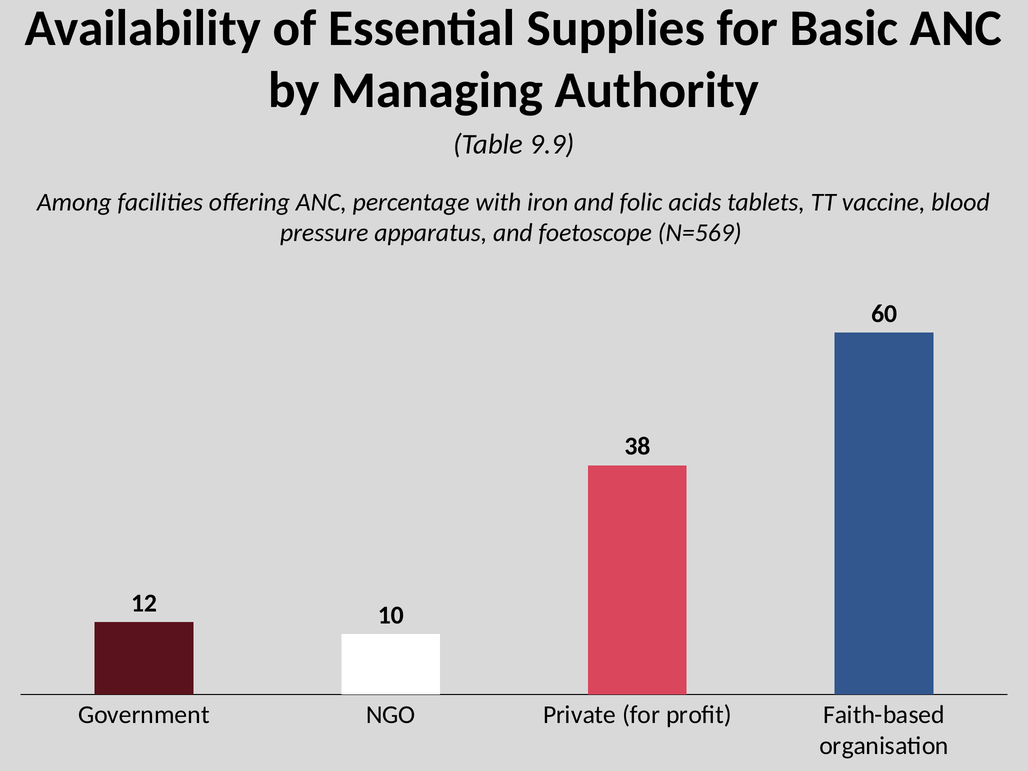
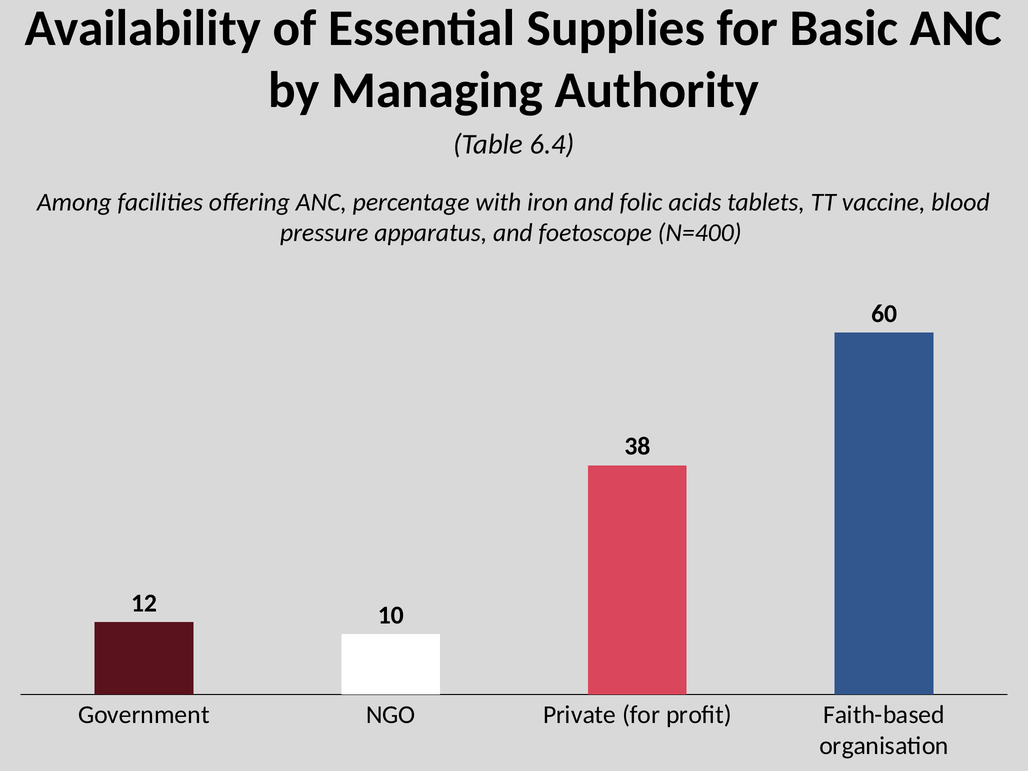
9.9: 9.9 -> 6.4
N=569: N=569 -> N=400
